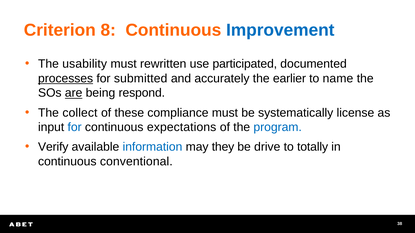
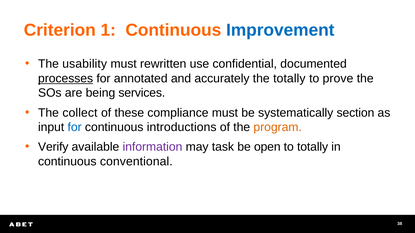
8: 8 -> 1
participated: participated -> confidential
submitted: submitted -> annotated
the earlier: earlier -> totally
name: name -> prove
are underline: present -> none
respond: respond -> services
license: license -> section
expectations: expectations -> introductions
program colour: blue -> orange
information colour: blue -> purple
they: they -> task
drive: drive -> open
